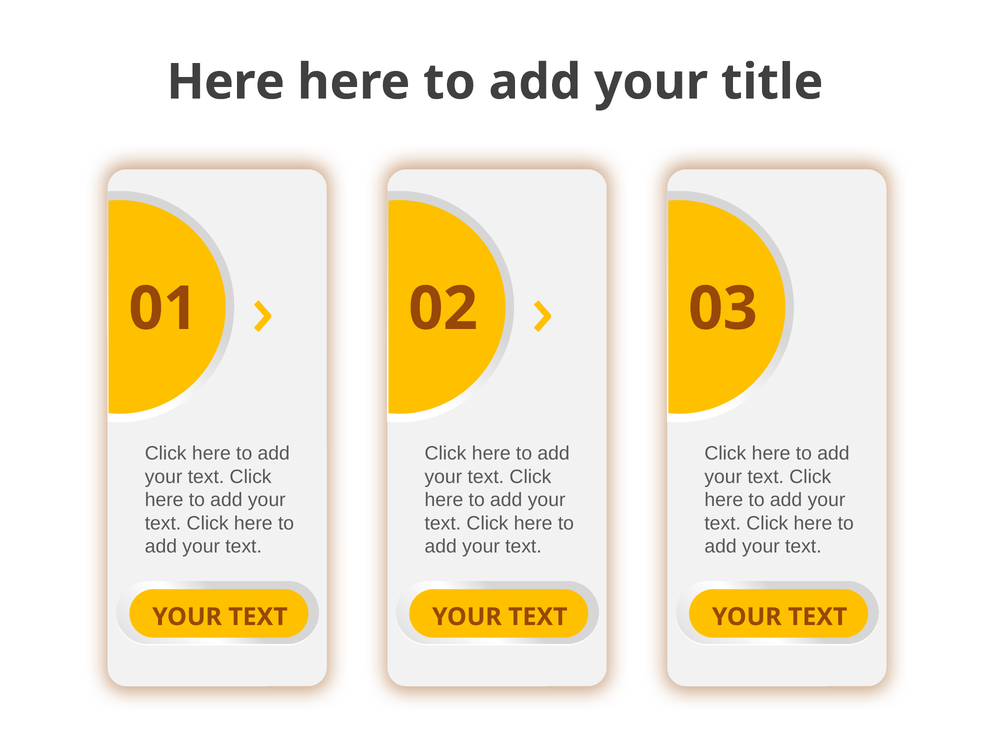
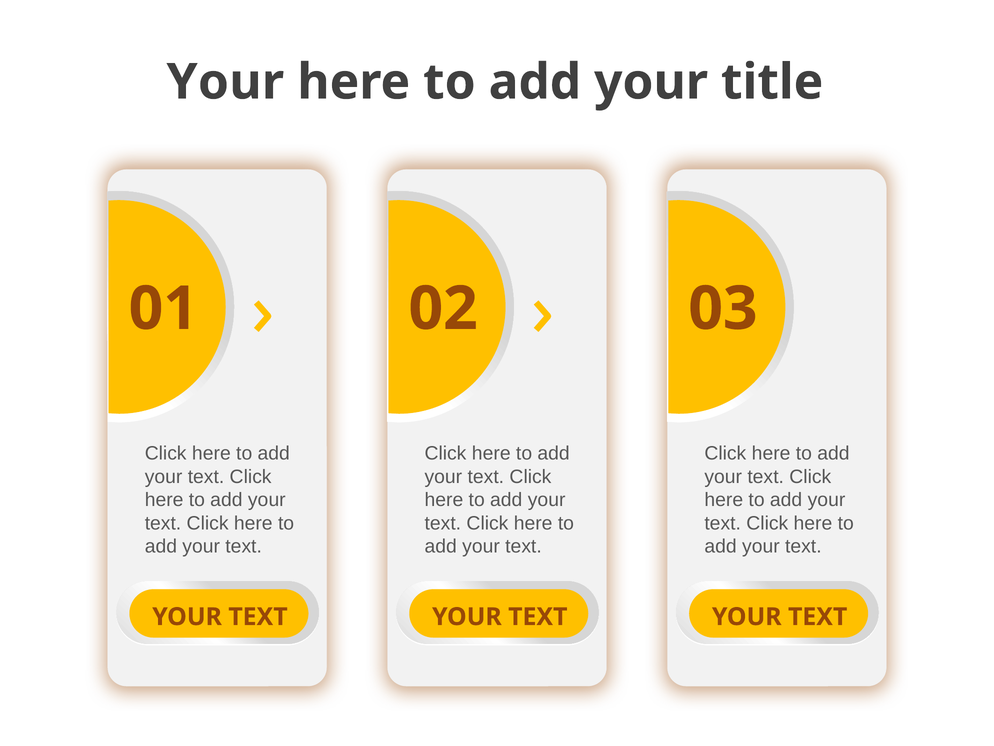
Here at (226, 82): Here -> Your
